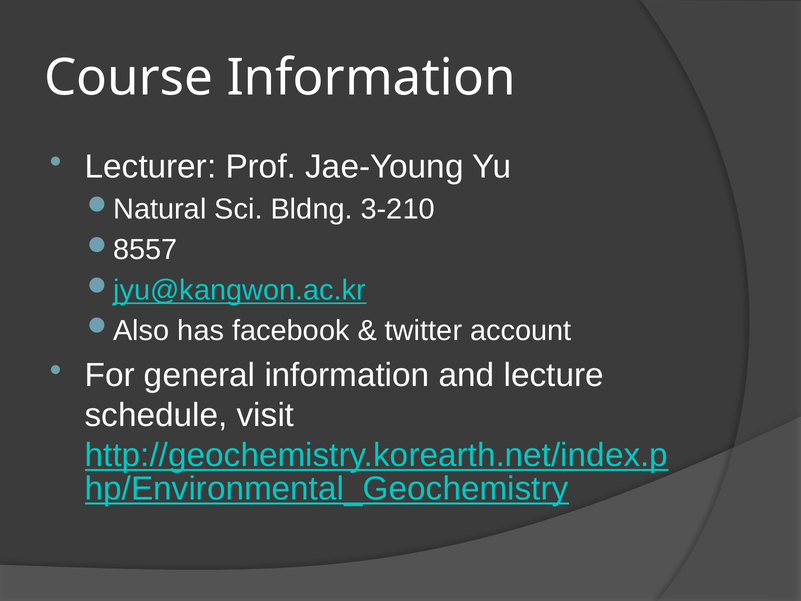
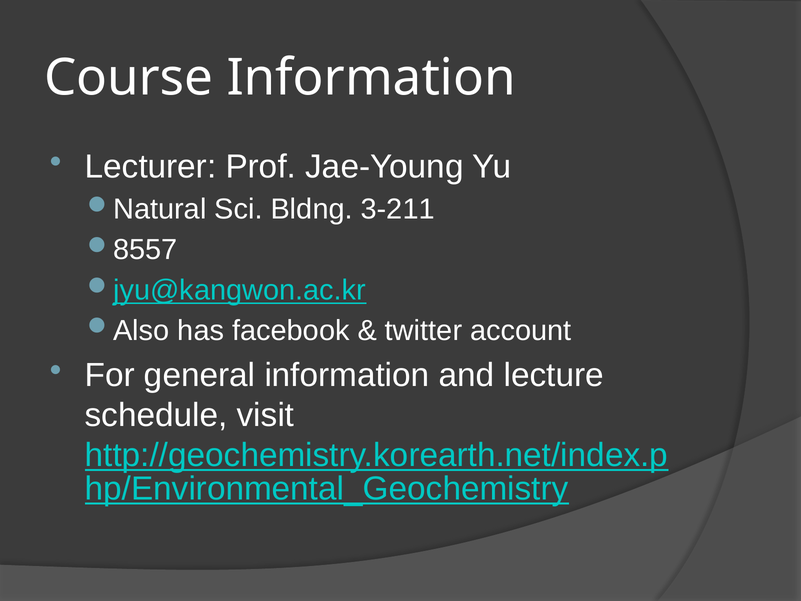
3-210: 3-210 -> 3-211
